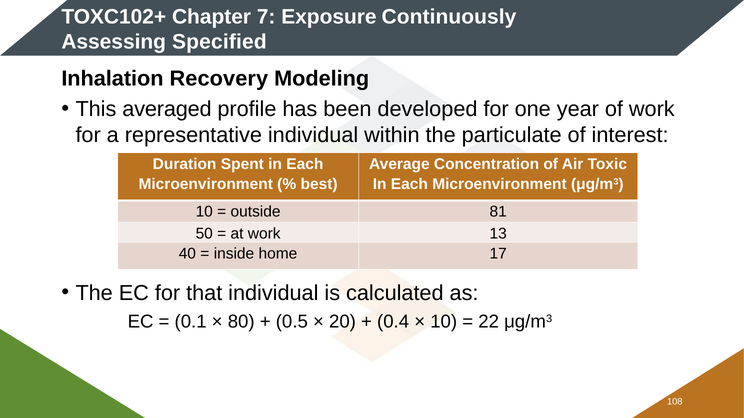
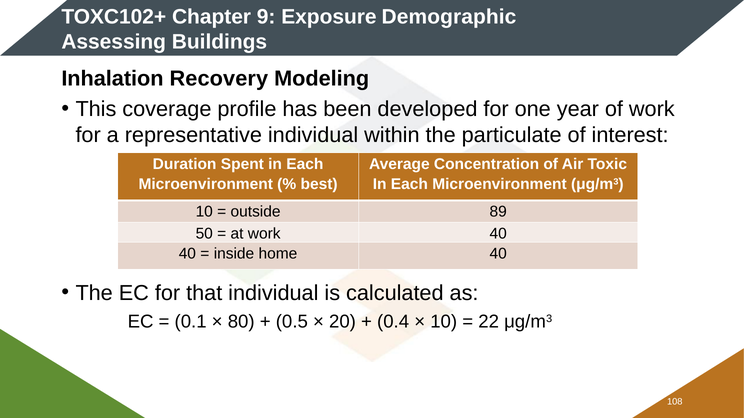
7: 7 -> 9
Continuously: Continuously -> Demographic
Specified: Specified -> Buildings
averaged: averaged -> coverage
81: 81 -> 89
work 13: 13 -> 40
home 17: 17 -> 40
